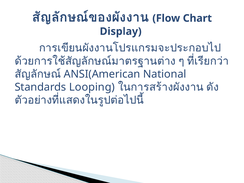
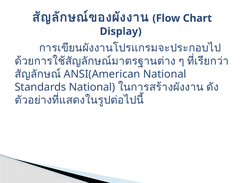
Standards Looping: Looping -> National
